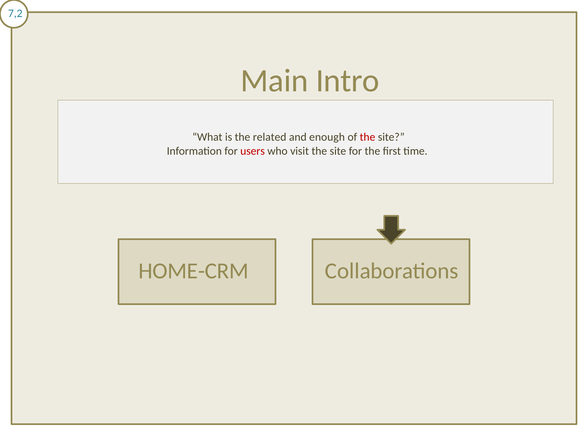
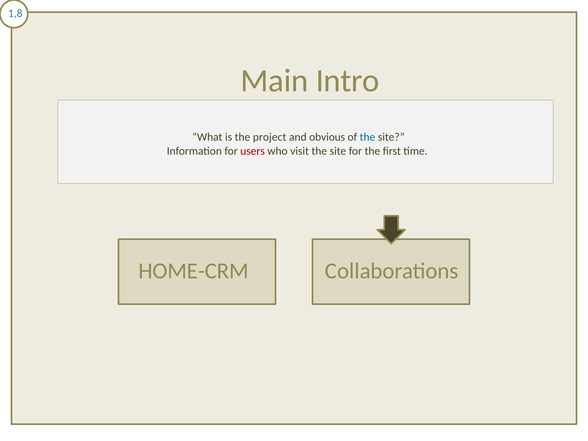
7,2: 7,2 -> 1,8
related: related -> project
enough: enough -> obvious
the at (368, 137) colour: red -> blue
